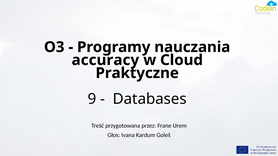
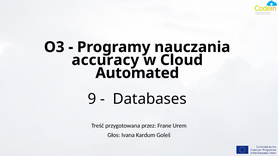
Praktyczne: Praktyczne -> Automated
